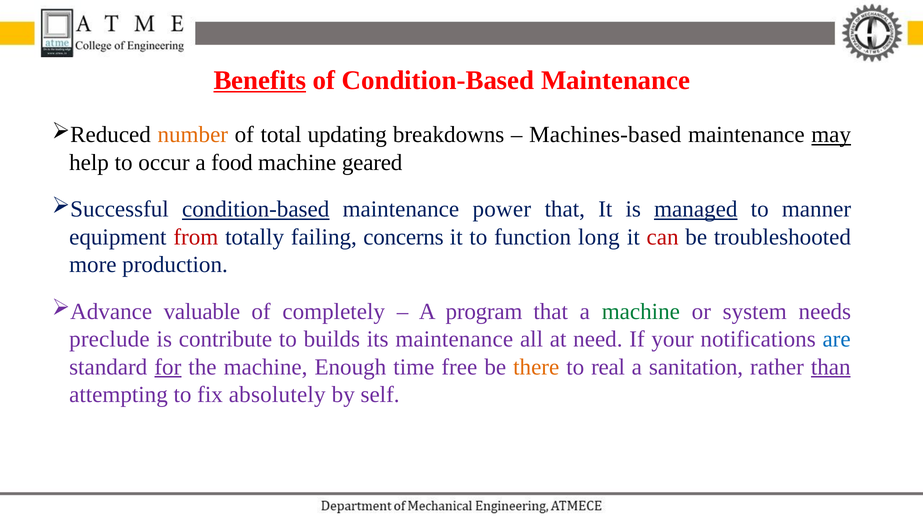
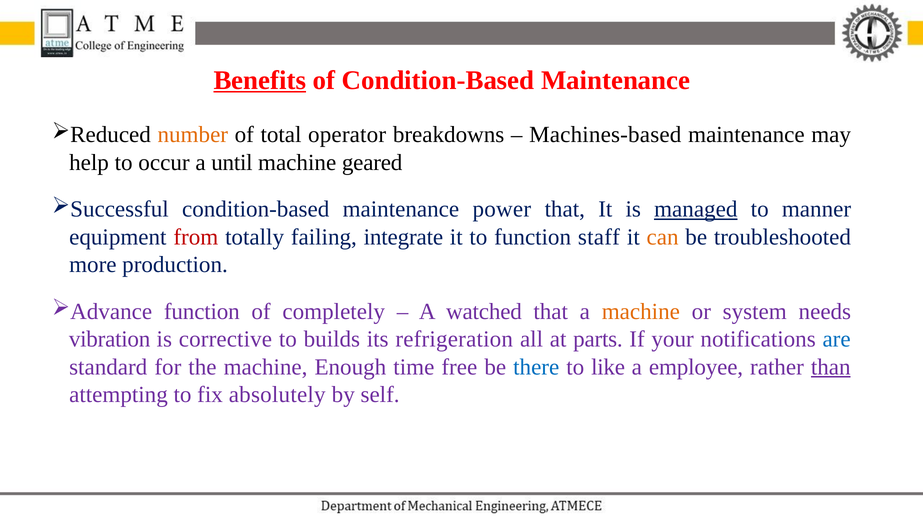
updating: updating -> operator
may underline: present -> none
food: food -> until
condition-based at (256, 209) underline: present -> none
concerns: concerns -> integrate
long: long -> staff
can colour: red -> orange
valuable at (202, 312): valuable -> function
program: program -> watched
machine at (641, 312) colour: green -> orange
preclude: preclude -> vibration
contribute: contribute -> corrective
its maintenance: maintenance -> refrigeration
need: need -> parts
for underline: present -> none
there colour: orange -> blue
real: real -> like
sanitation: sanitation -> employee
